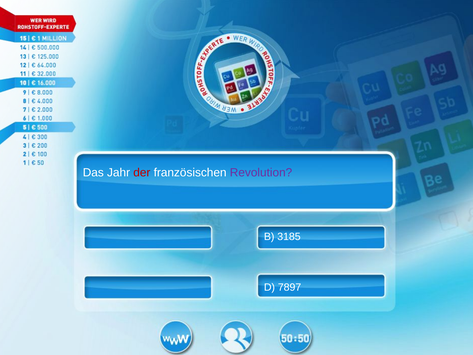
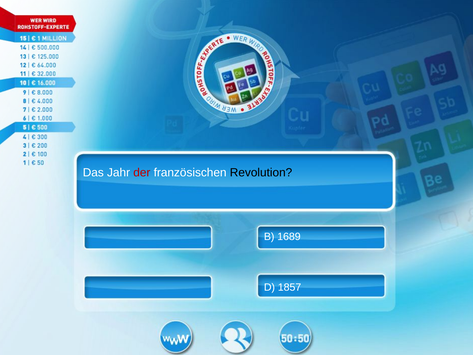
Revolution colour: purple -> black
3185: 3185 -> 1689
7897: 7897 -> 1857
